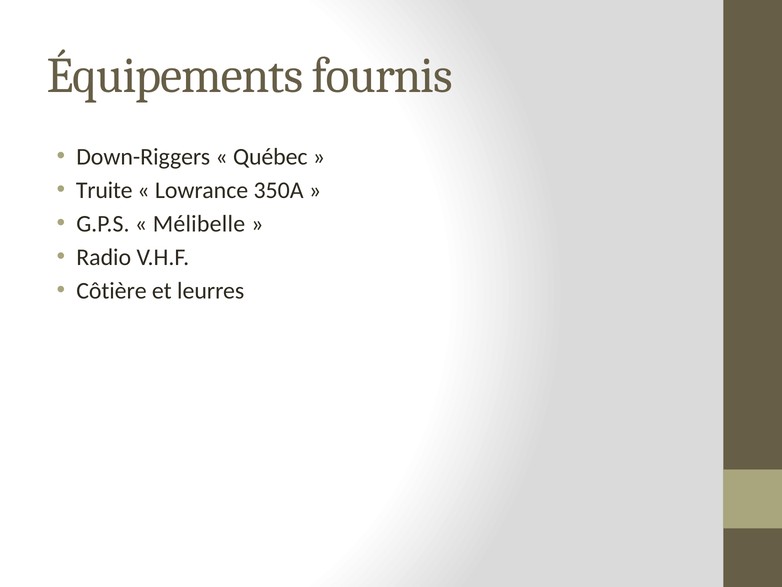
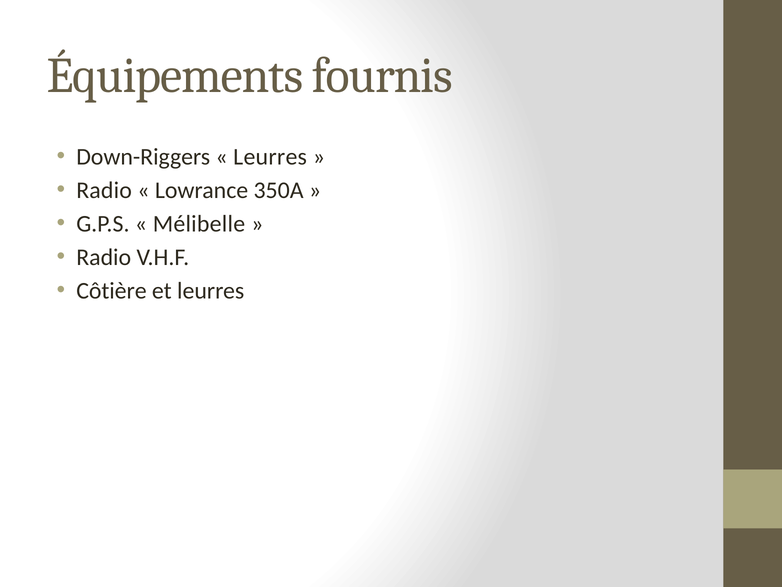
Québec at (270, 157): Québec -> Leurres
Truite at (104, 190): Truite -> Radio
